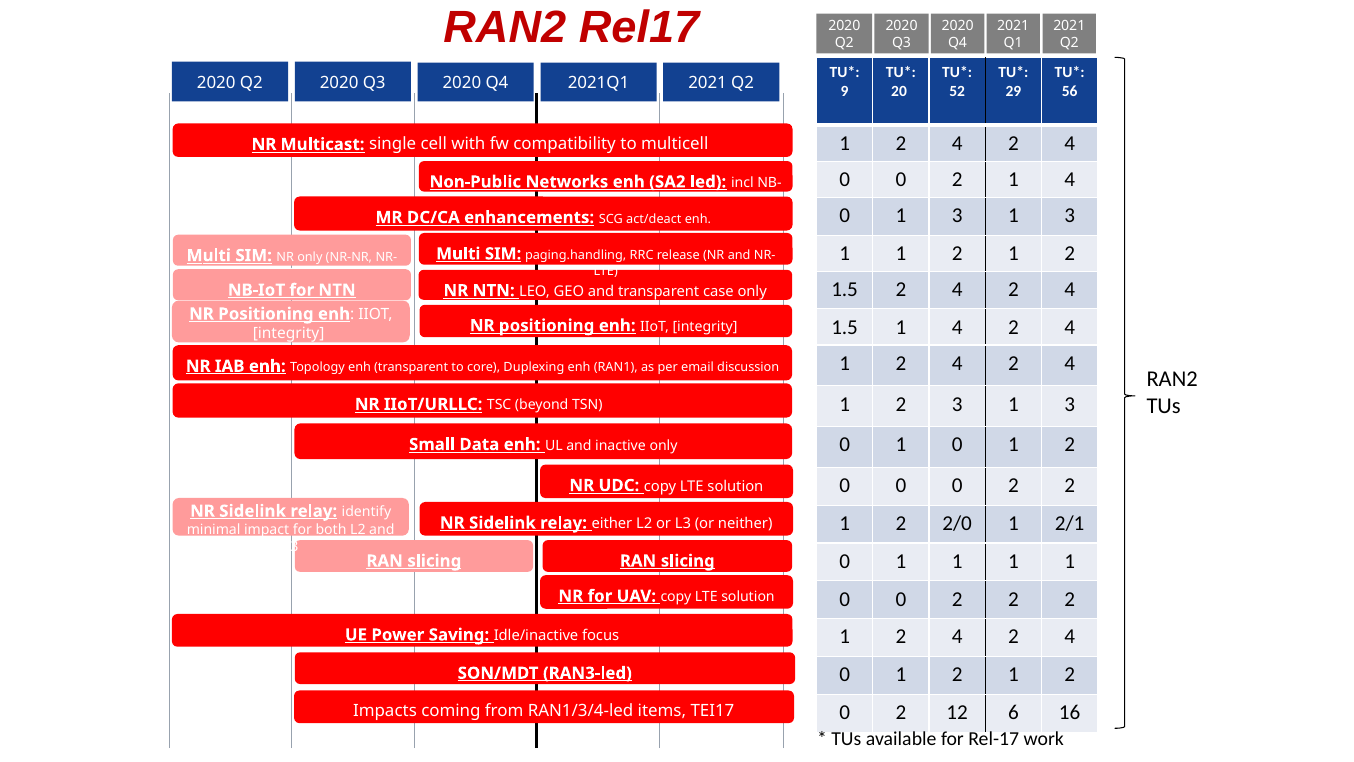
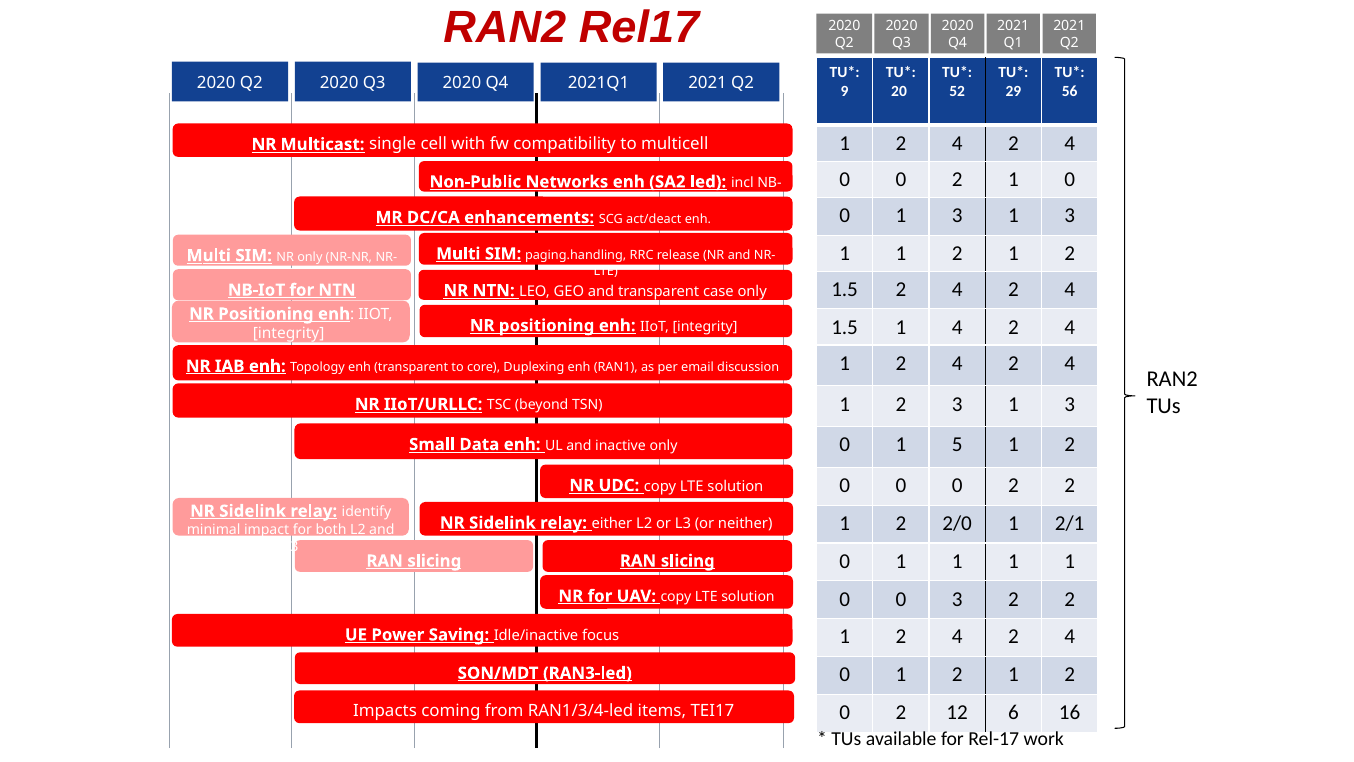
2 1 4: 4 -> 0
0 1 0: 0 -> 5
2 at (957, 599): 2 -> 3
